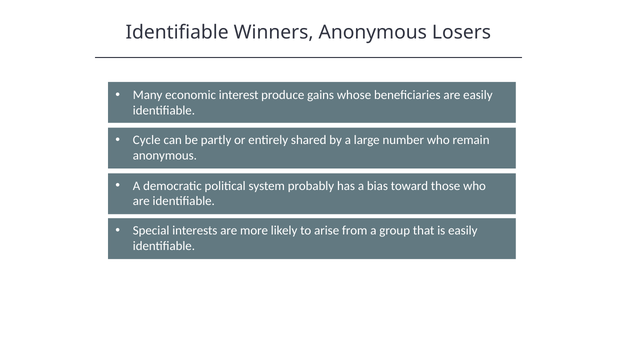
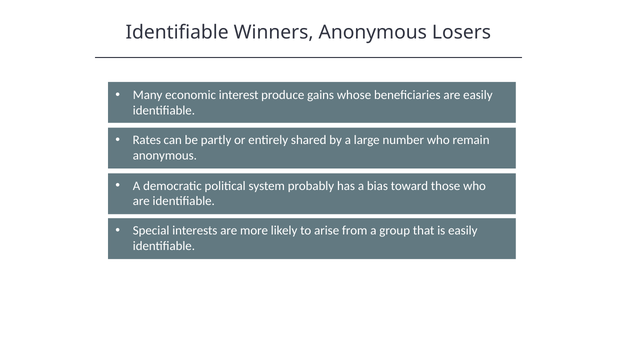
Cycle: Cycle -> Rates
